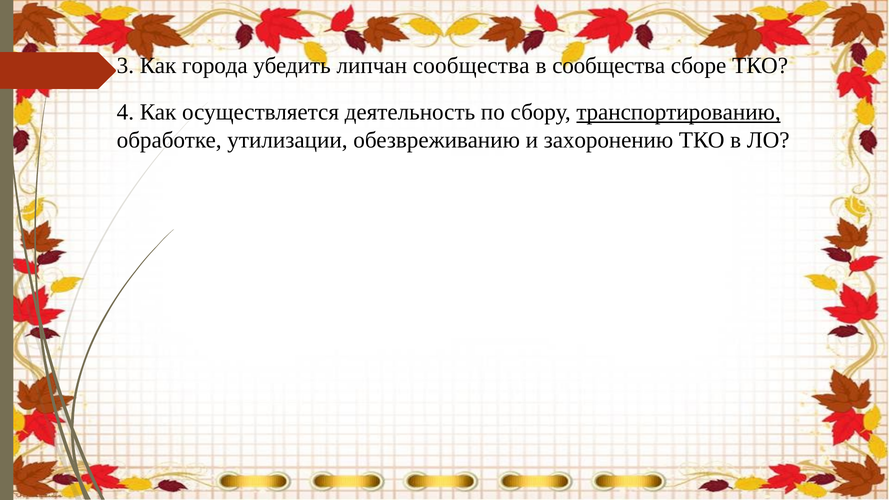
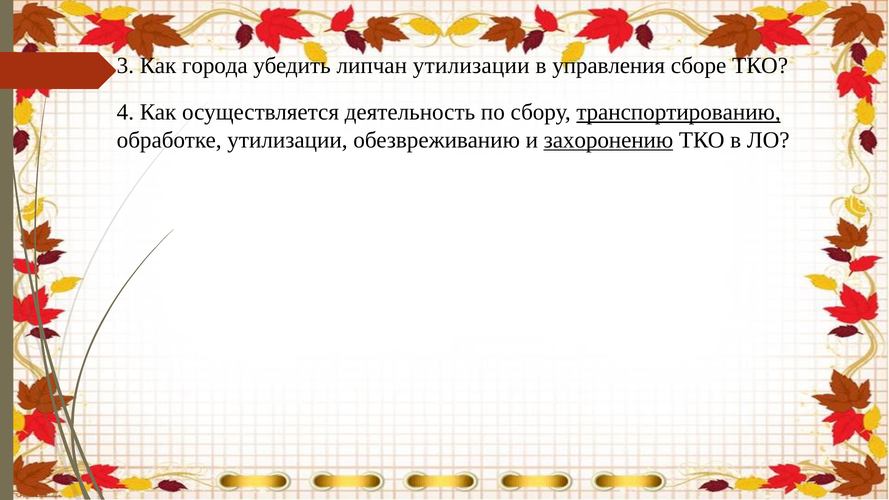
липчан сообщества: сообщества -> утилизации
в сообщества: сообщества -> управления
захоронению underline: none -> present
